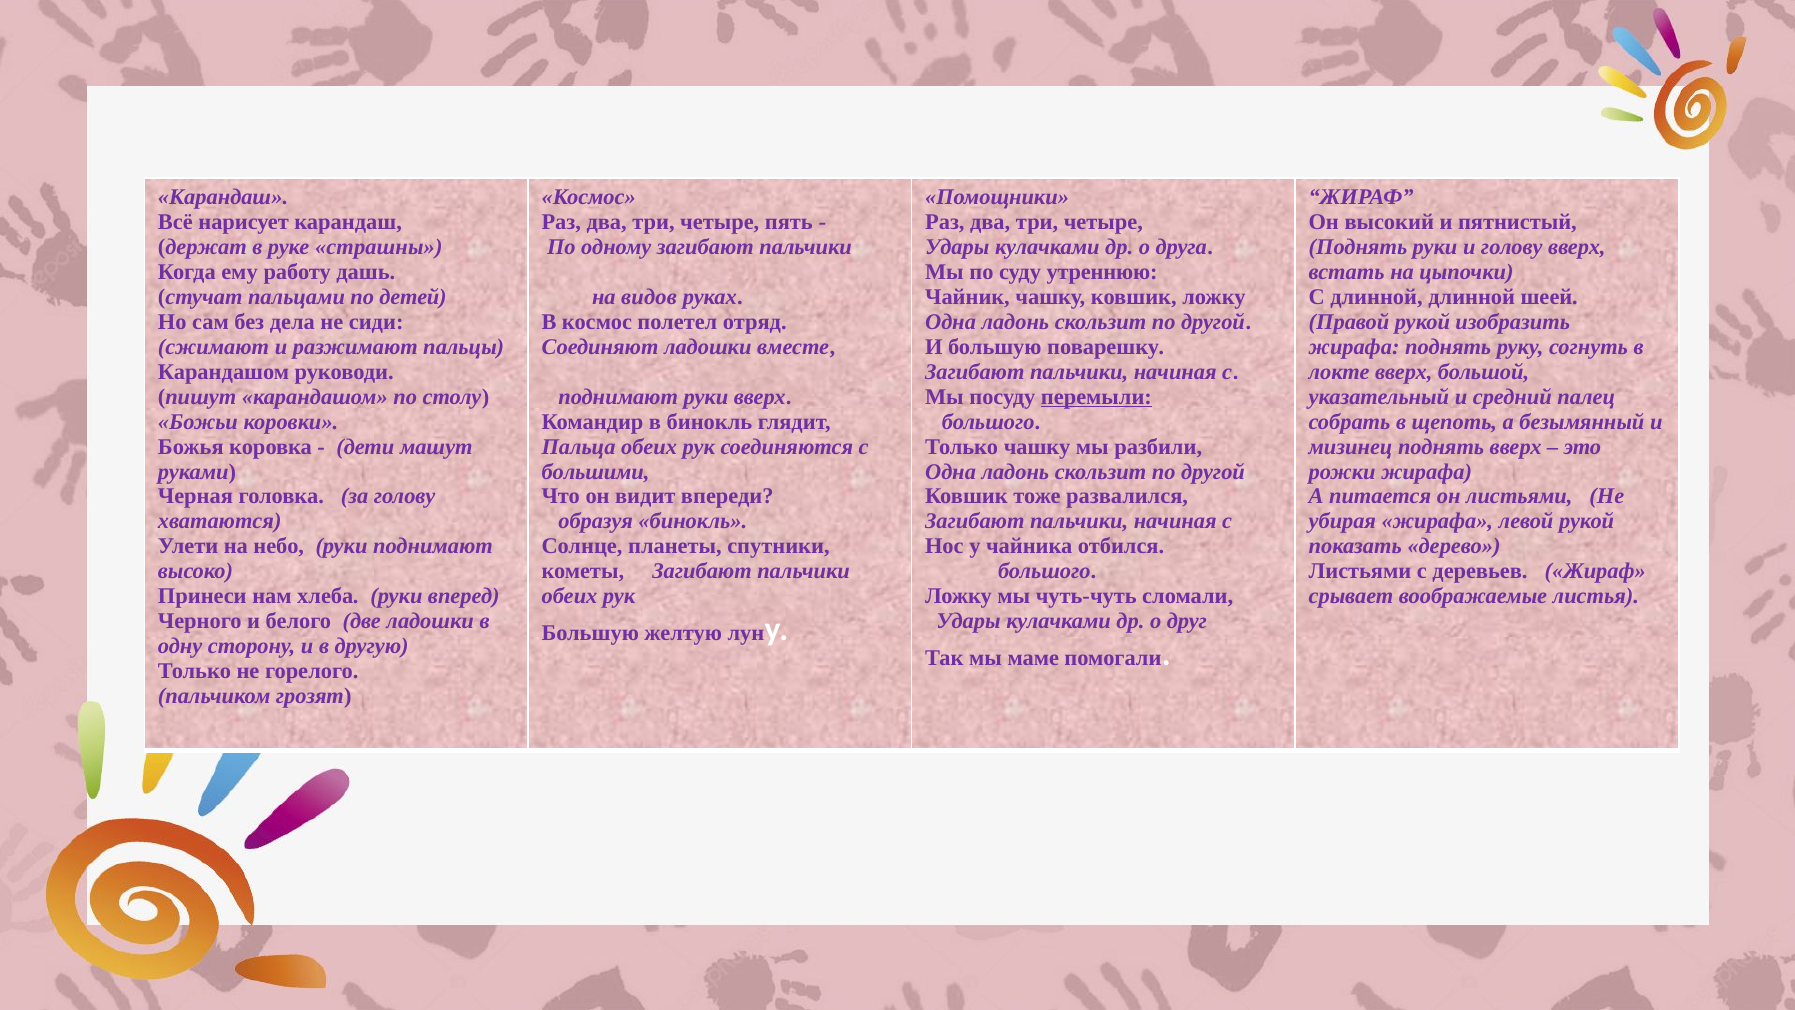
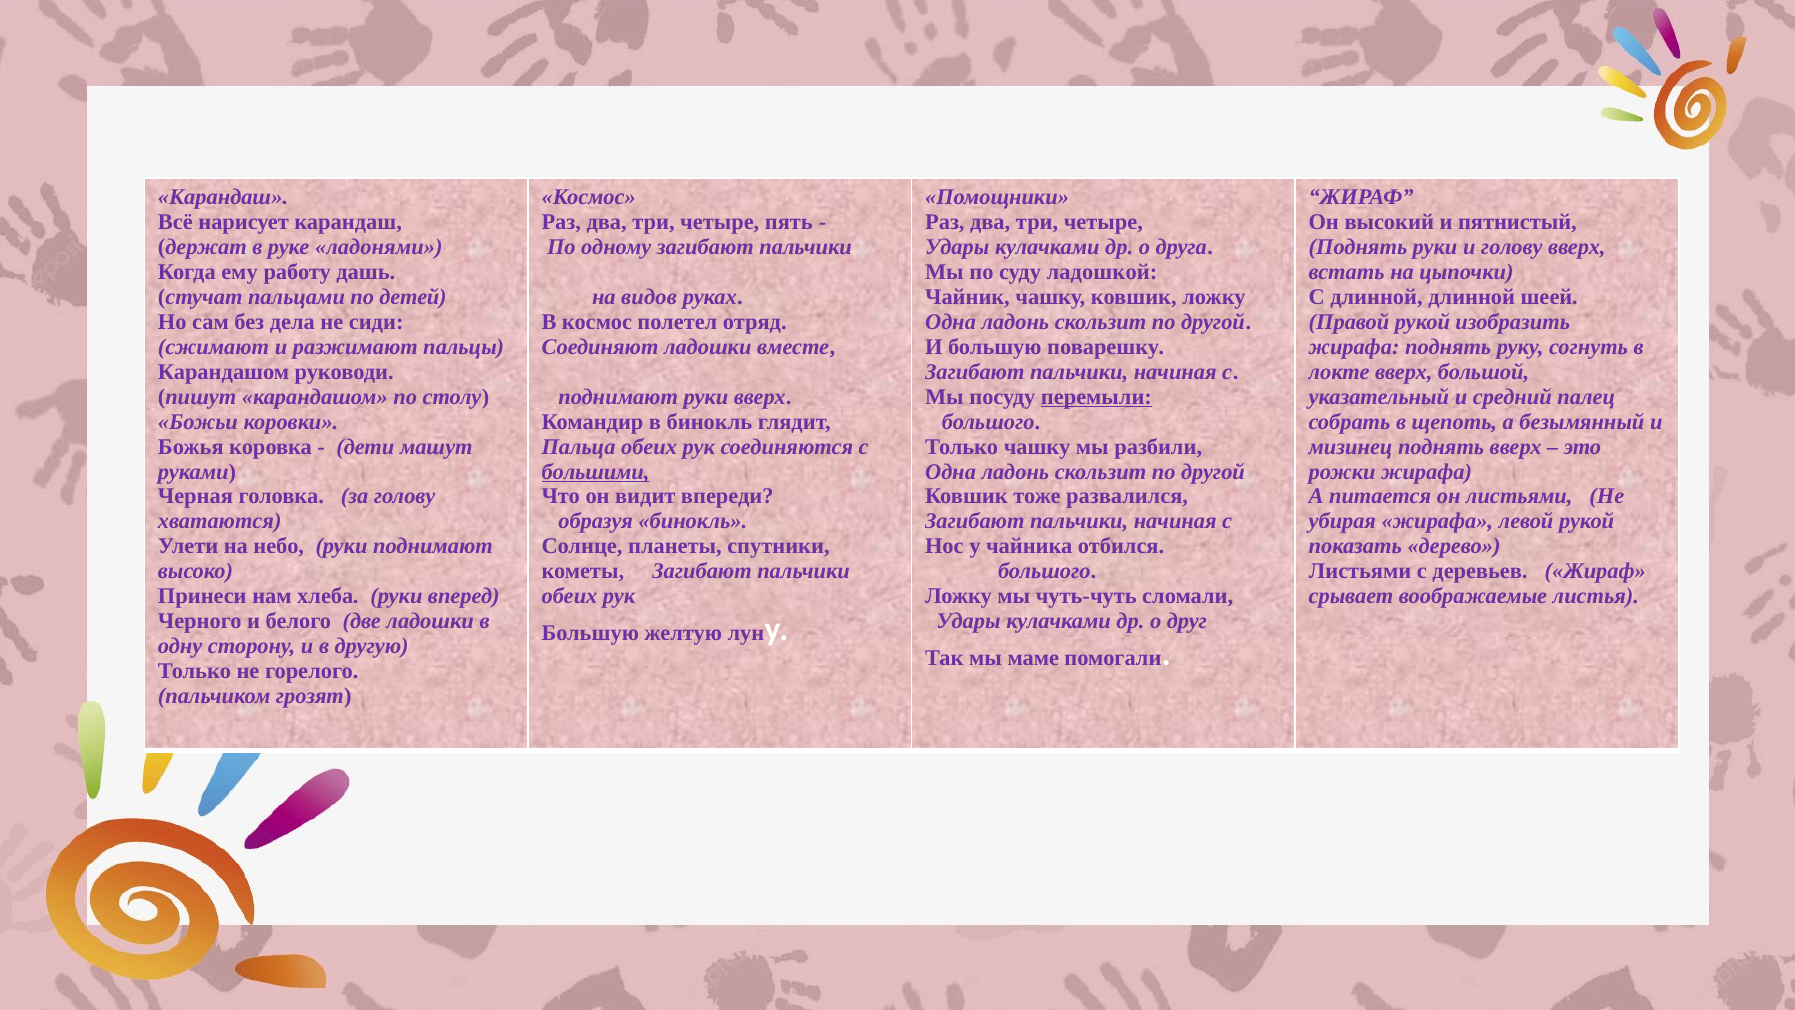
страшны: страшны -> ладонями
утреннюю: утреннюю -> ладошкой
большими underline: none -> present
